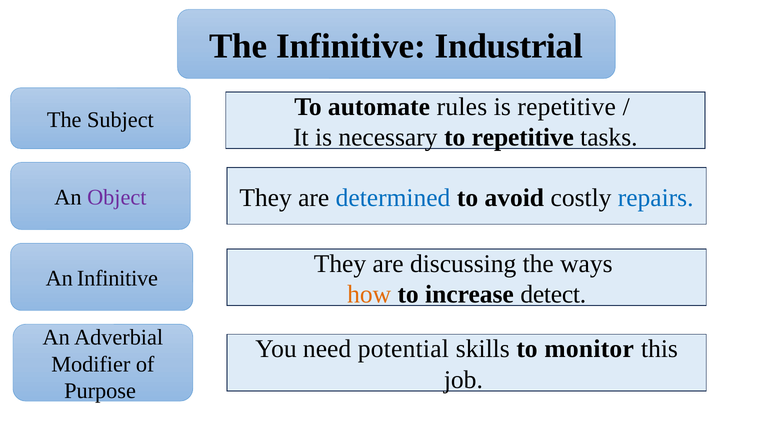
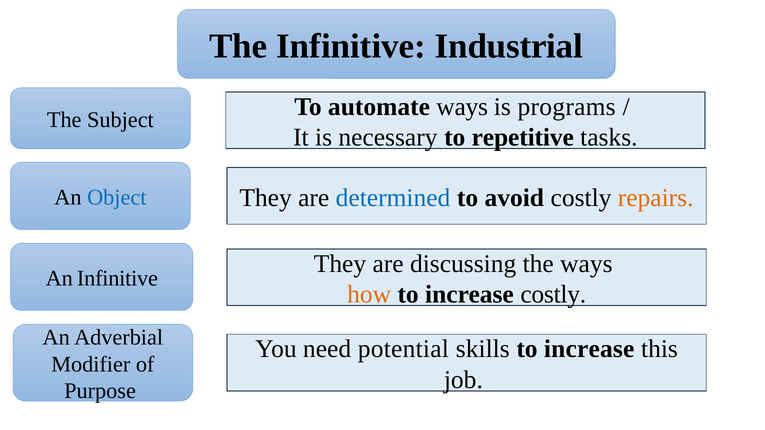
automate rules: rules -> ways
is repetitive: repetitive -> programs
repairs colour: blue -> orange
Object colour: purple -> blue
increase detect: detect -> costly
skills to monitor: monitor -> increase
